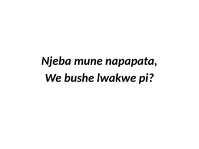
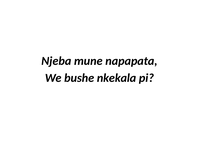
lwakwe: lwakwe -> nkekala
